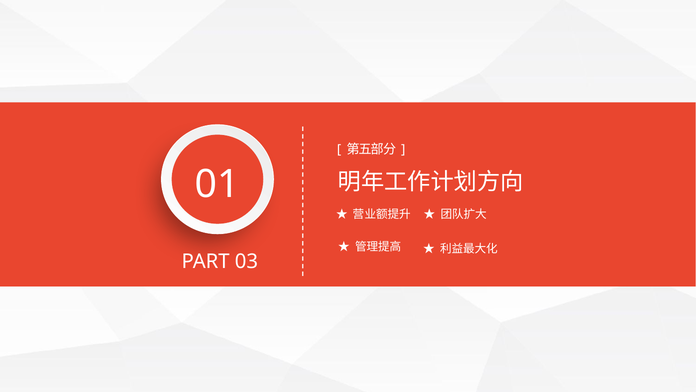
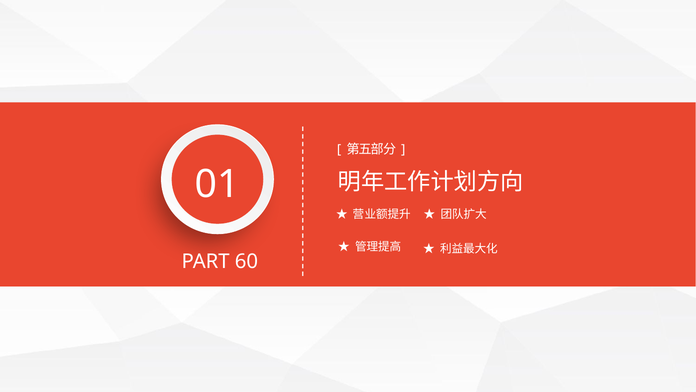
03: 03 -> 60
